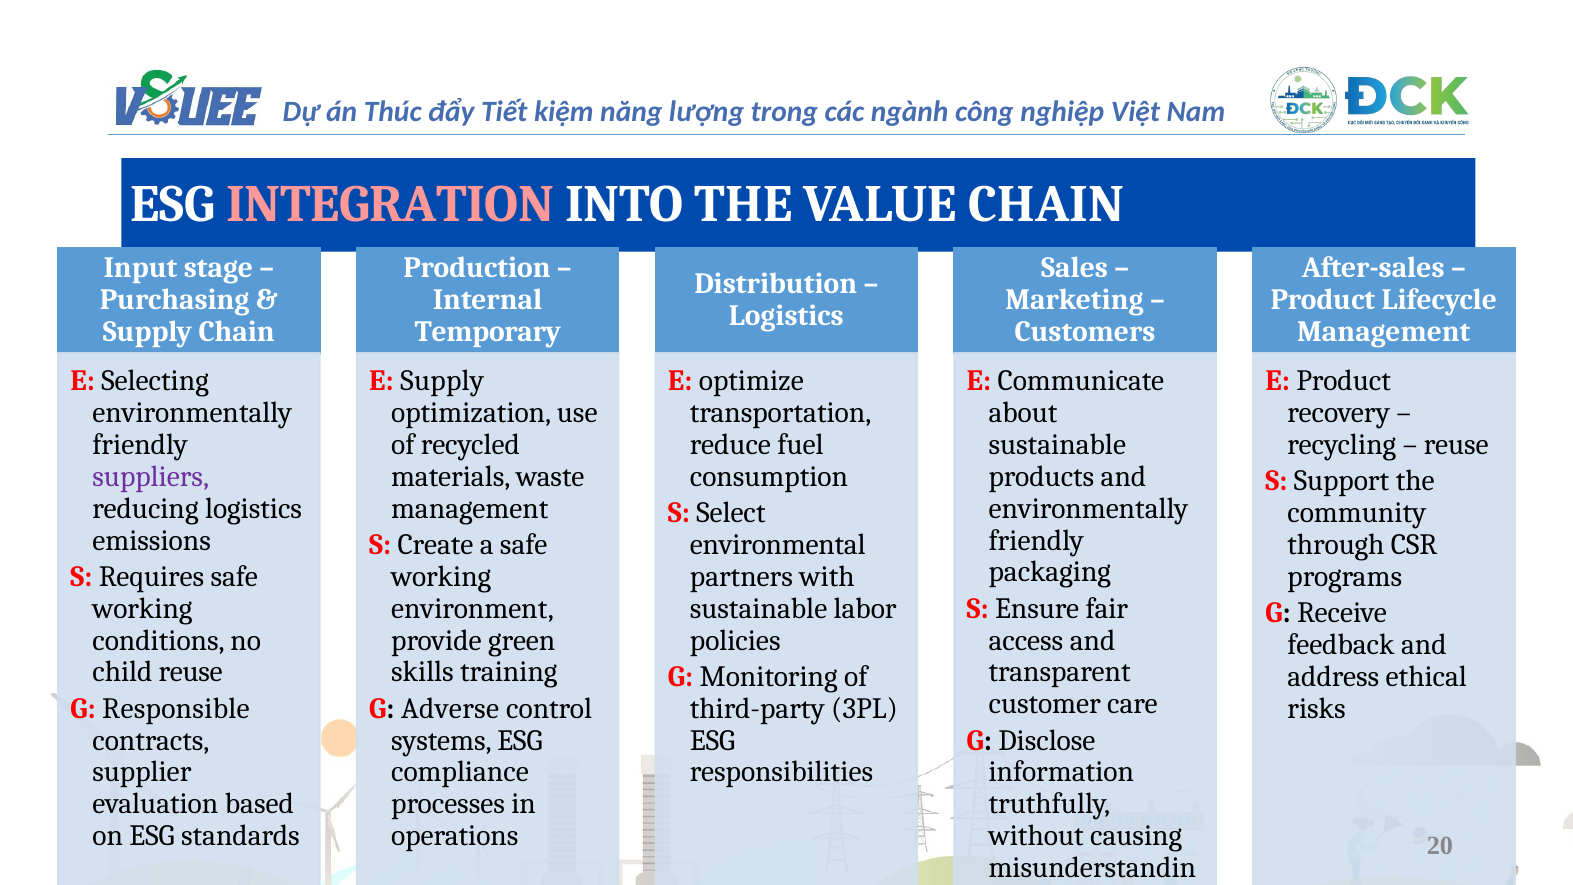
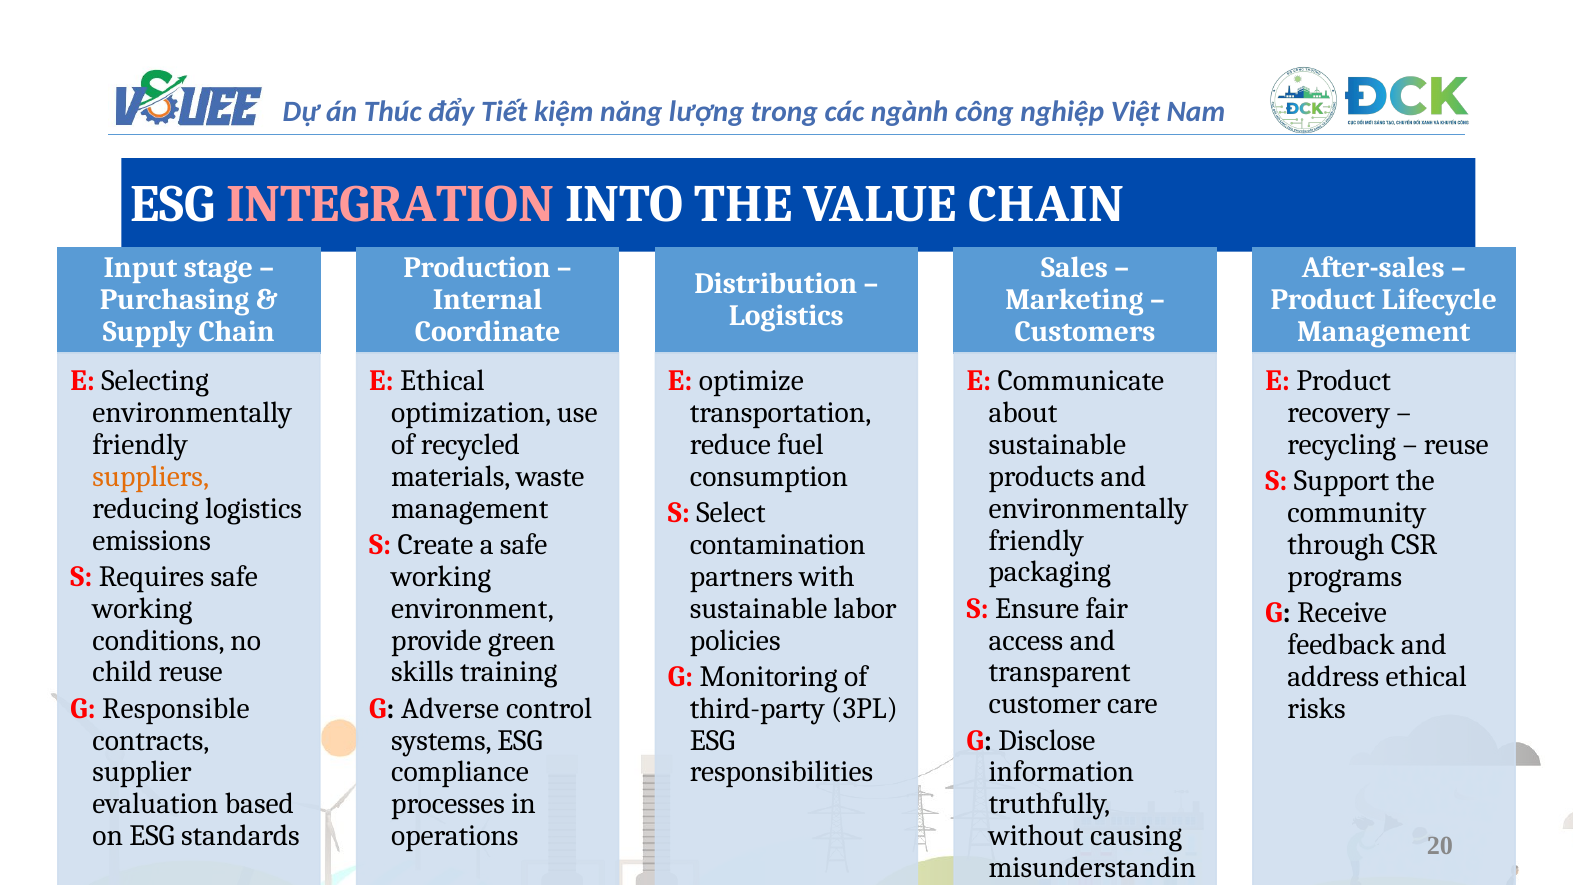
Temporary: Temporary -> Coordinate
E Supply: Supply -> Ethical
suppliers colour: purple -> orange
environmental: environmental -> contamination
